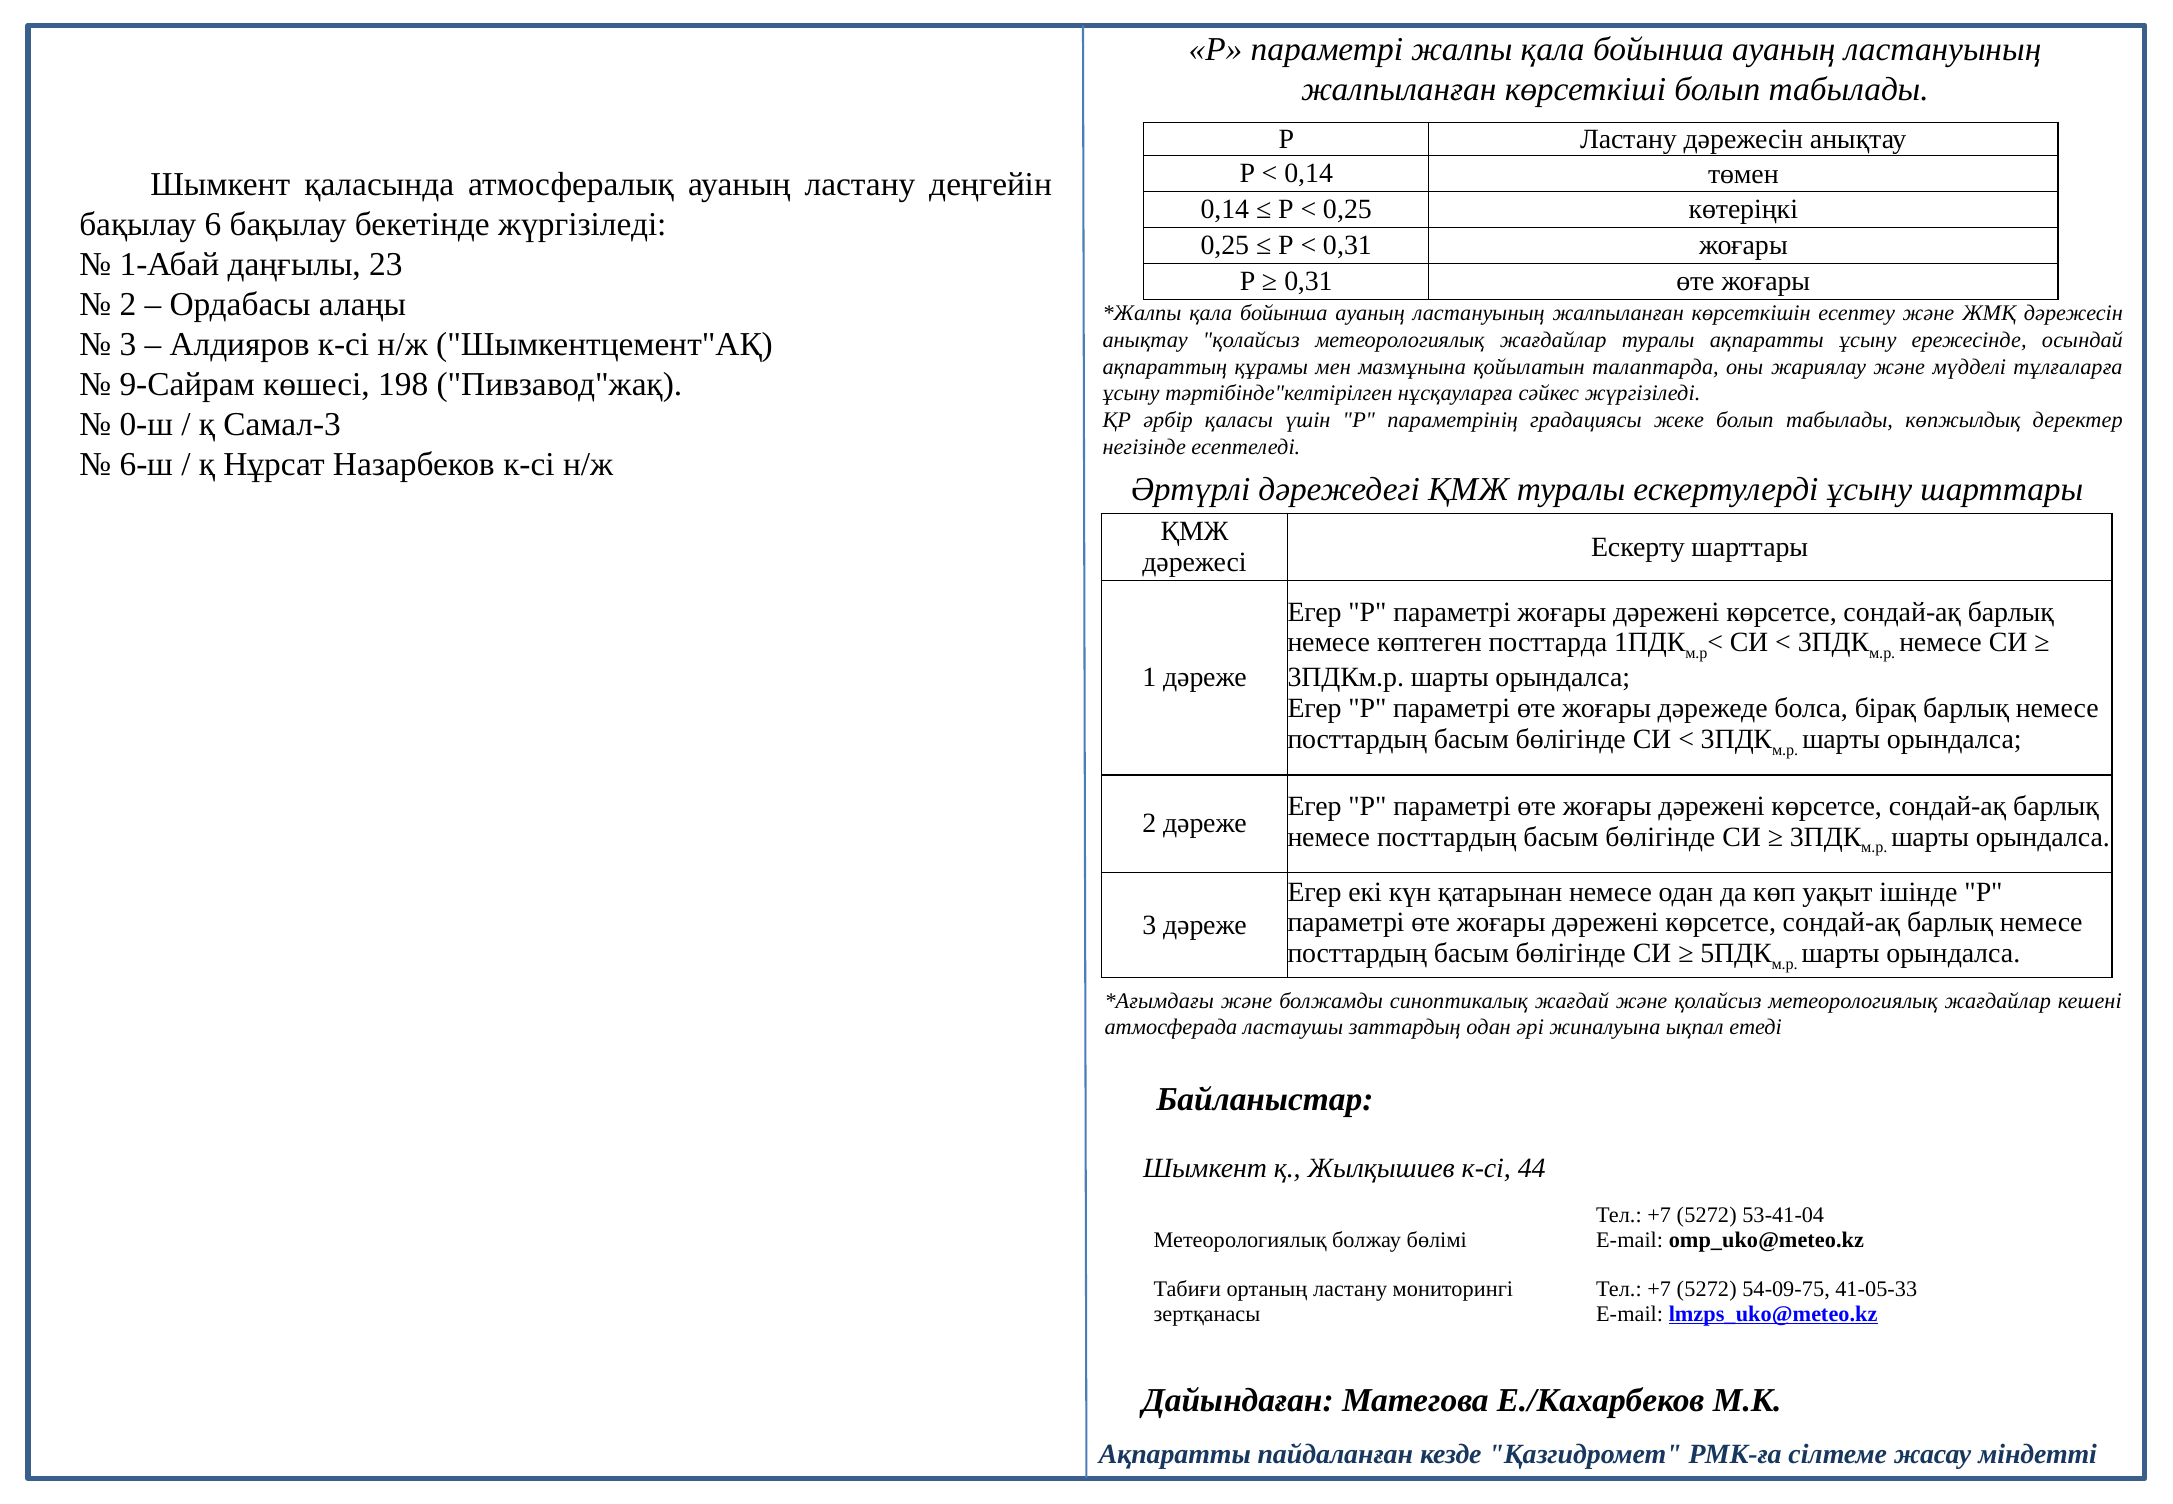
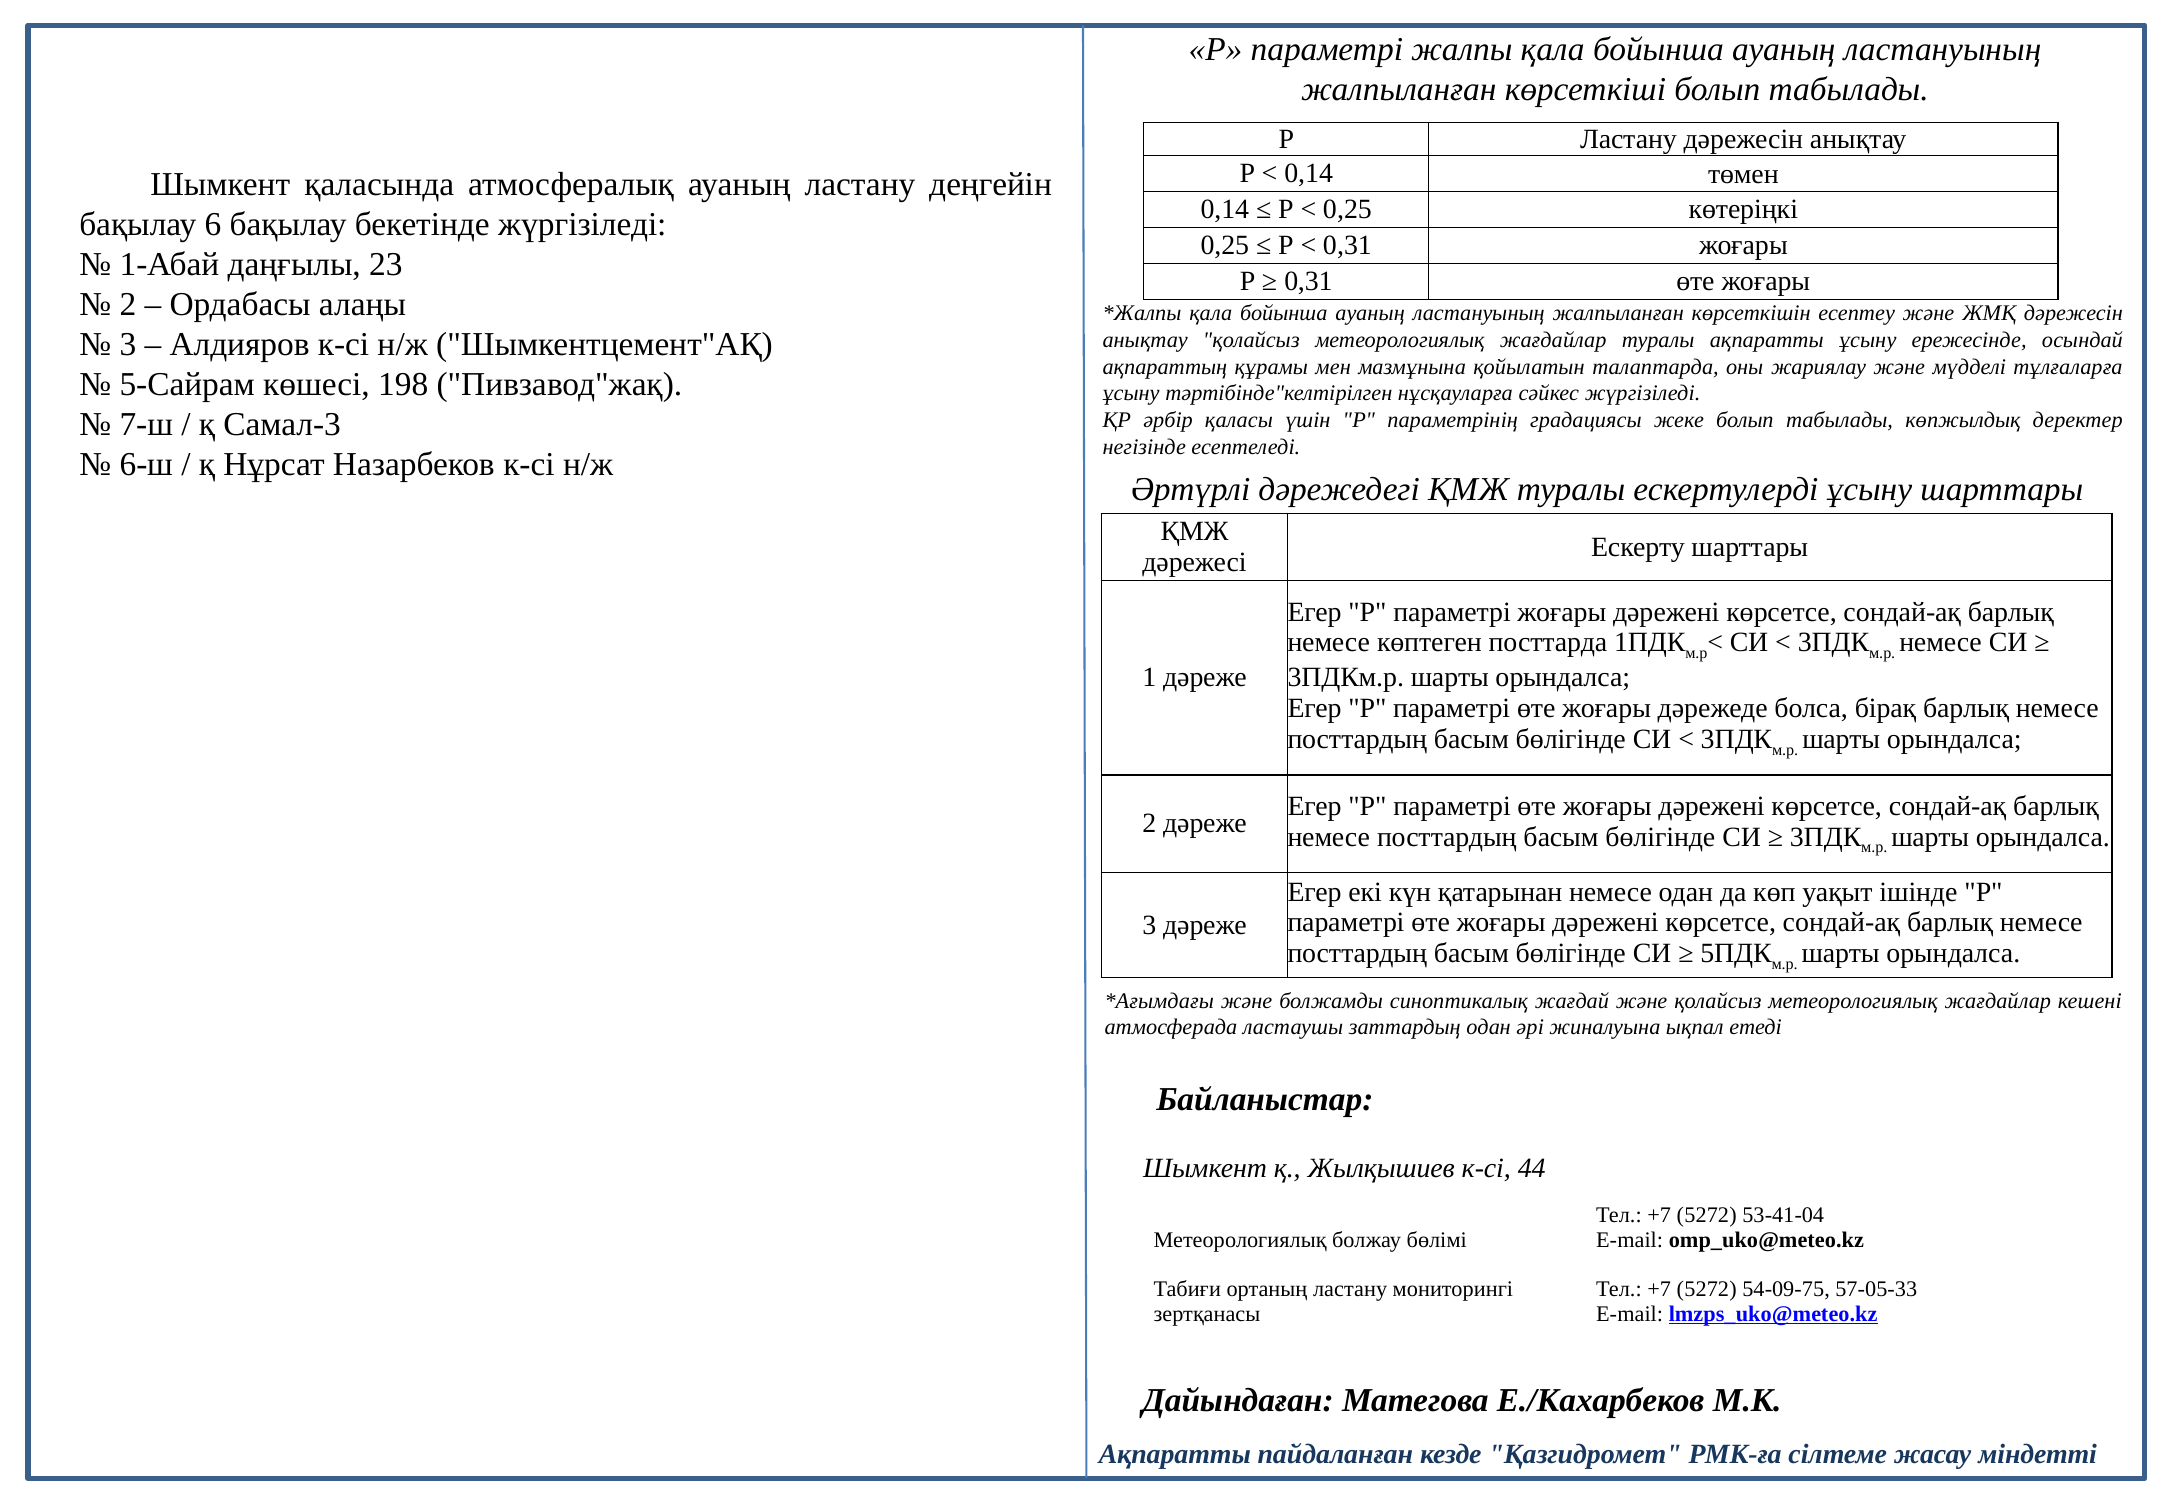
9-Сайрам: 9-Сайрам -> 5-Сайрам
0-ш: 0-ш -> 7-ш
41-05-33: 41-05-33 -> 57-05-33
